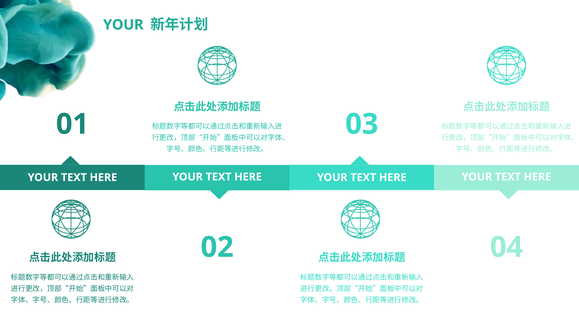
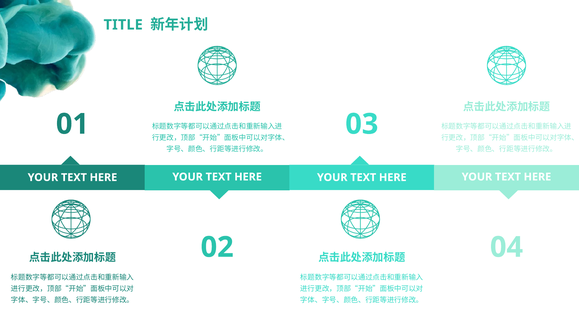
YOUR at (123, 25): YOUR -> TITLE
